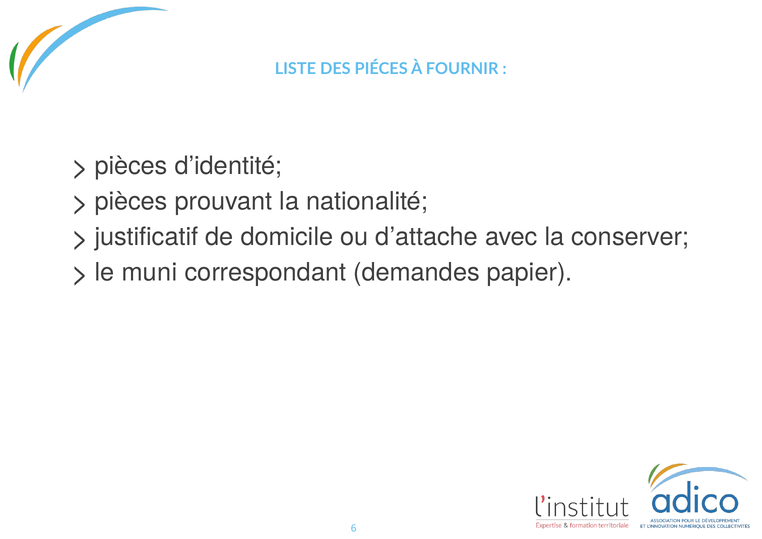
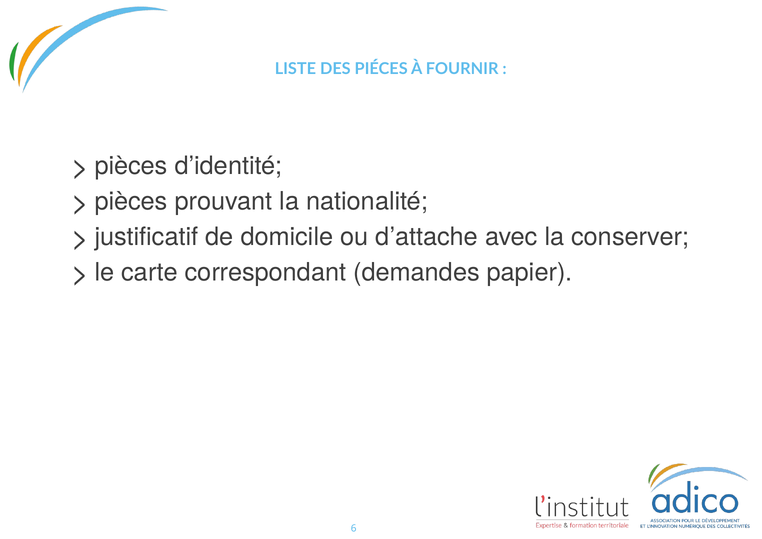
muni: muni -> carte
